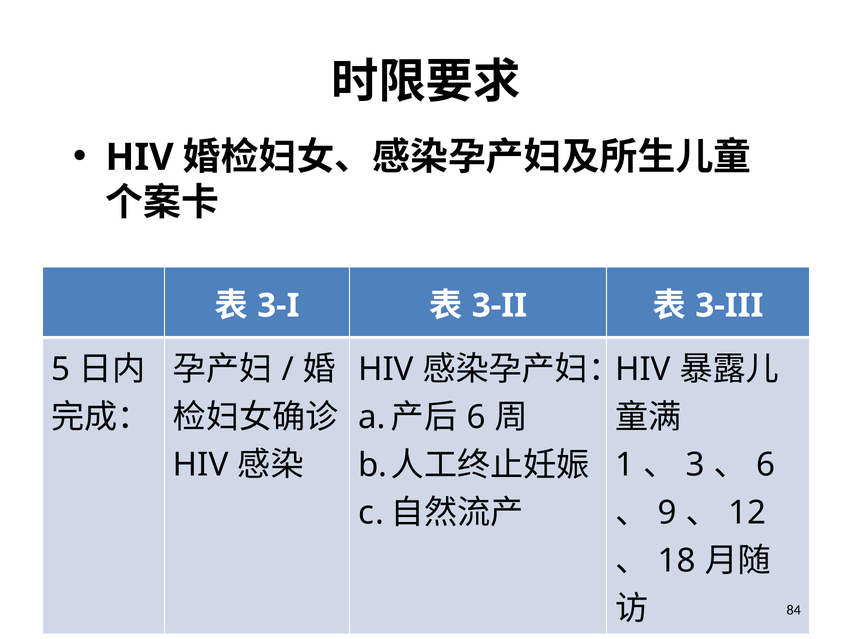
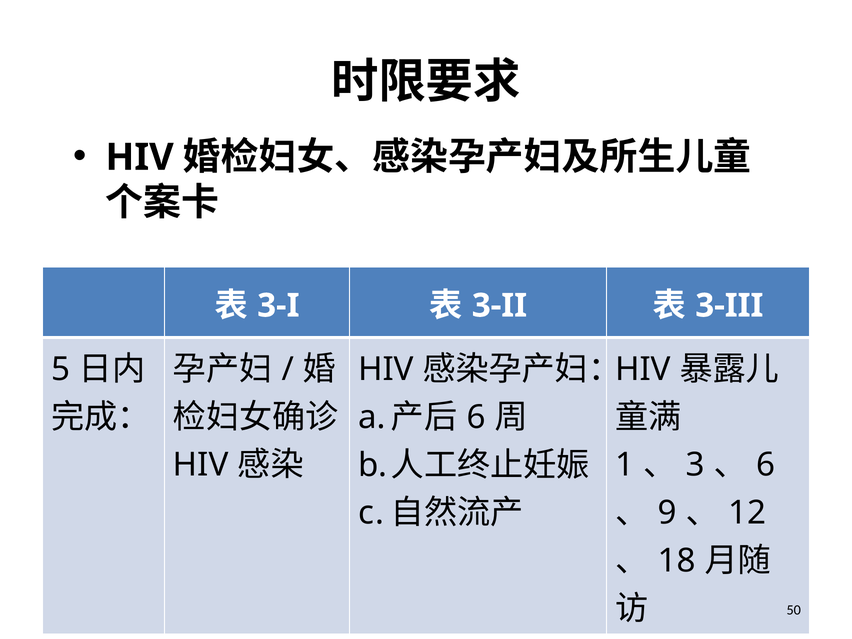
84: 84 -> 50
